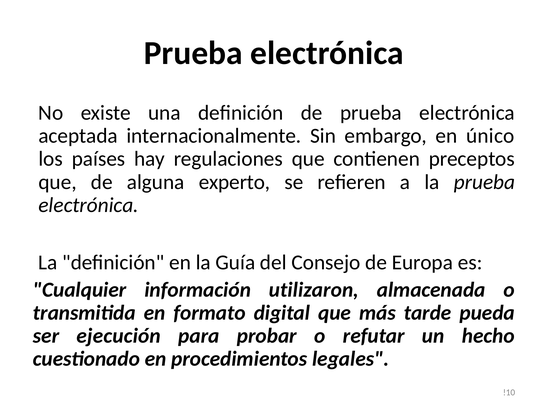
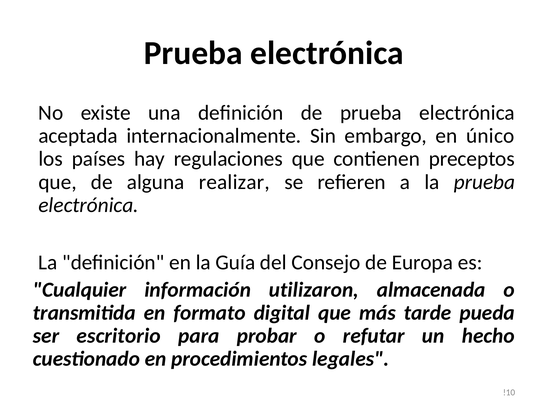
experto: experto -> realizar
ejecución: ejecución -> escritorio
